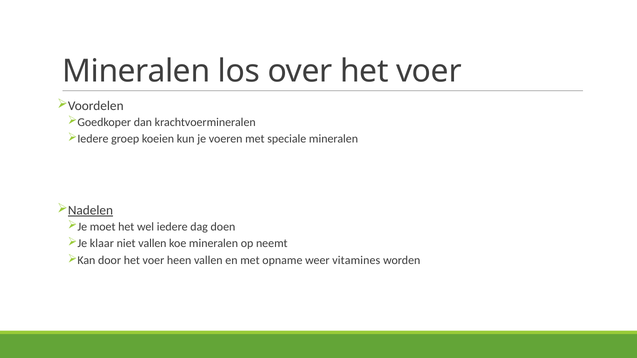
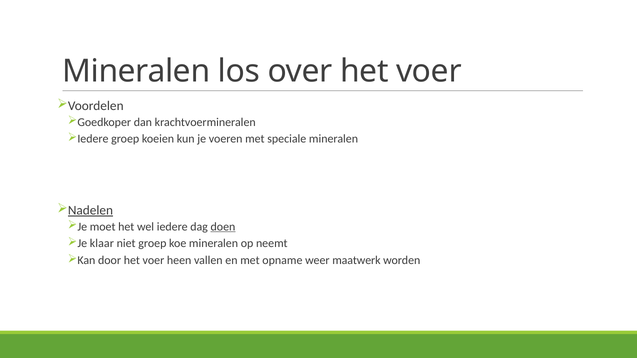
doen underline: none -> present
niet vallen: vallen -> groep
vitamines: vitamines -> maatwerk
